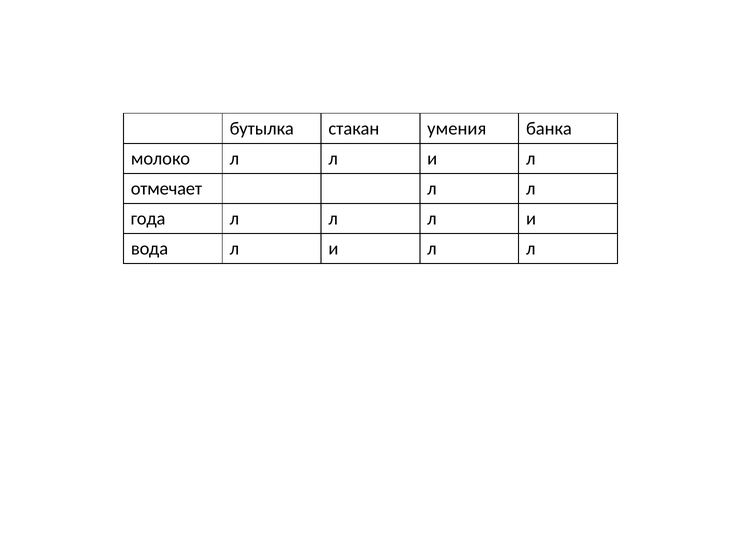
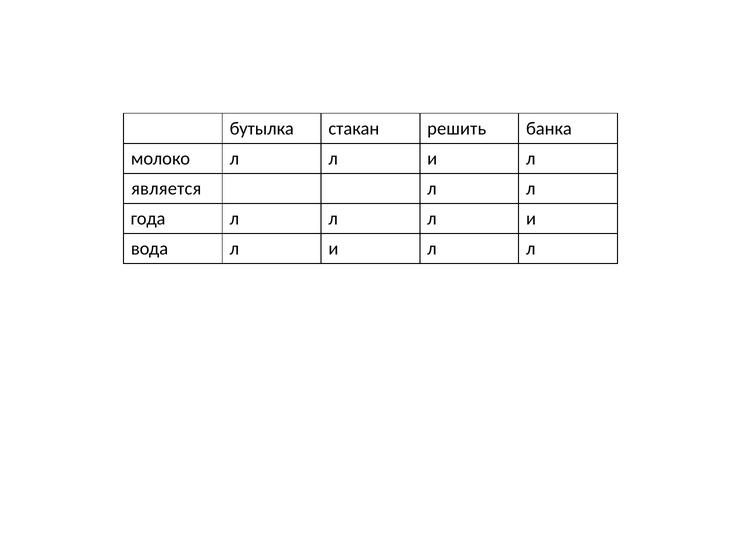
умения: умения -> решить
отмечает: отмечает -> является
